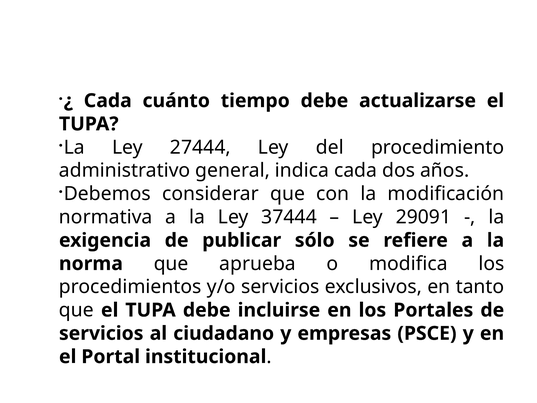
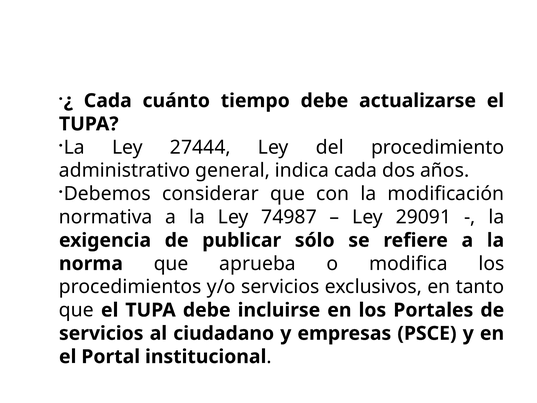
37444: 37444 -> 74987
